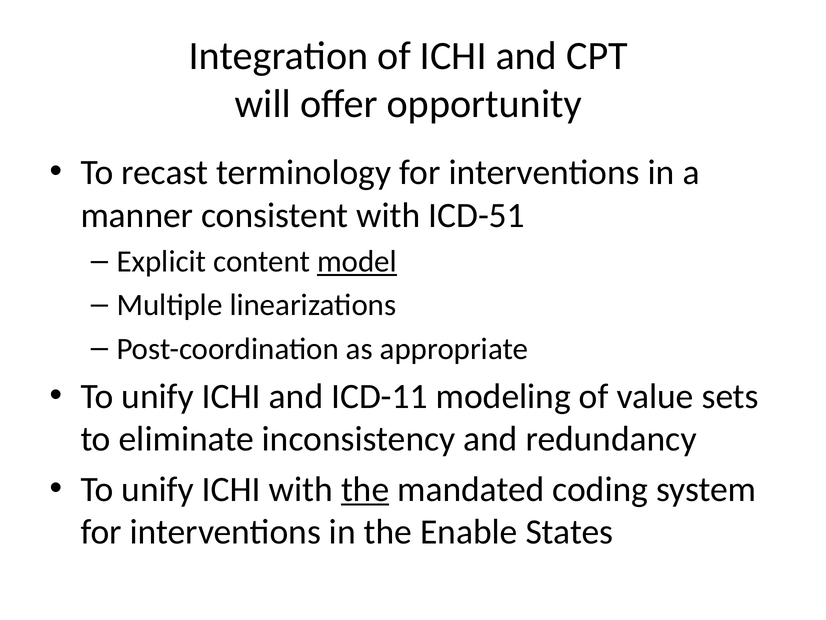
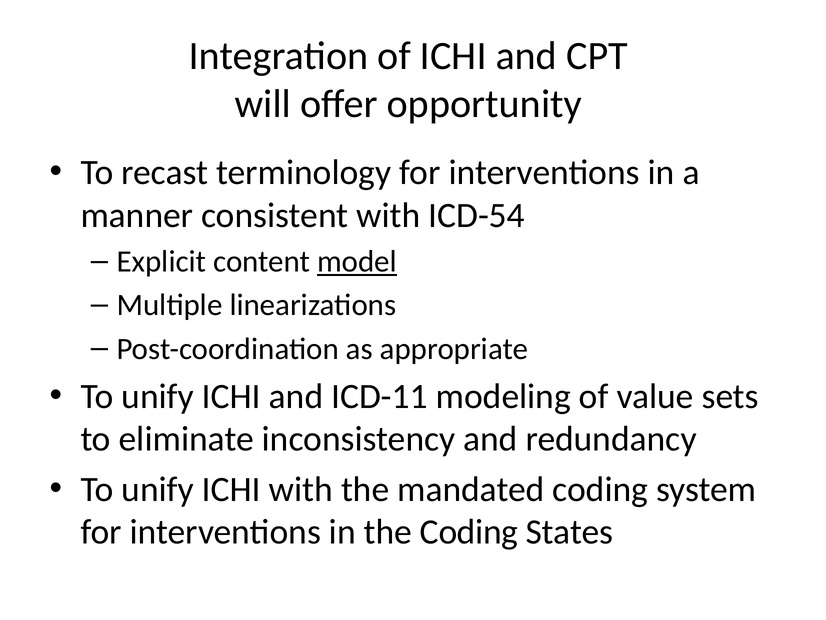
ICD-51: ICD-51 -> ICD-54
the at (365, 489) underline: present -> none
the Enable: Enable -> Coding
